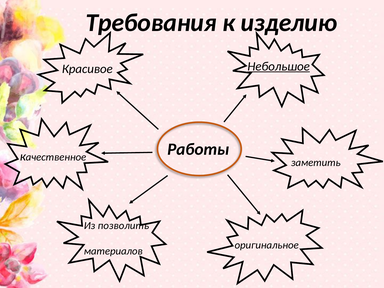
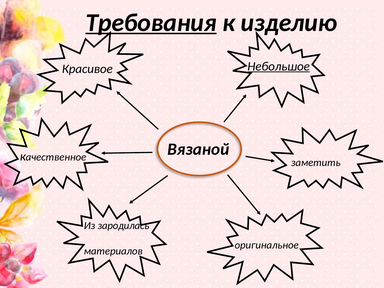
Требования underline: none -> present
Работы: Работы -> Вязаной
позволить: позволить -> зародилась
